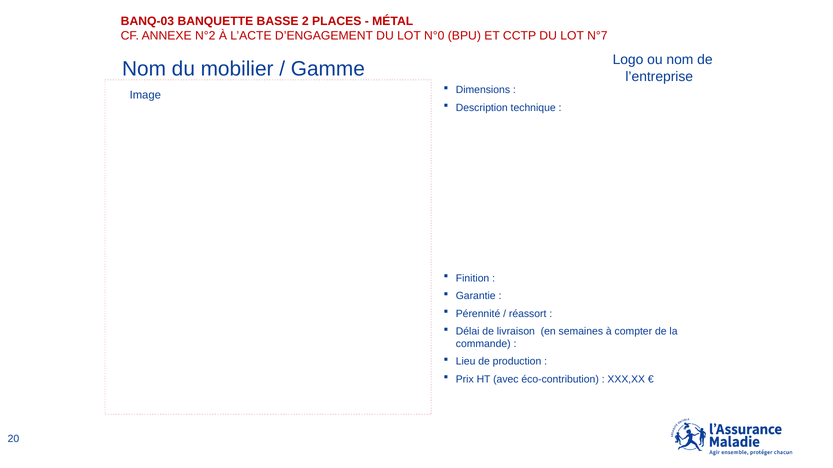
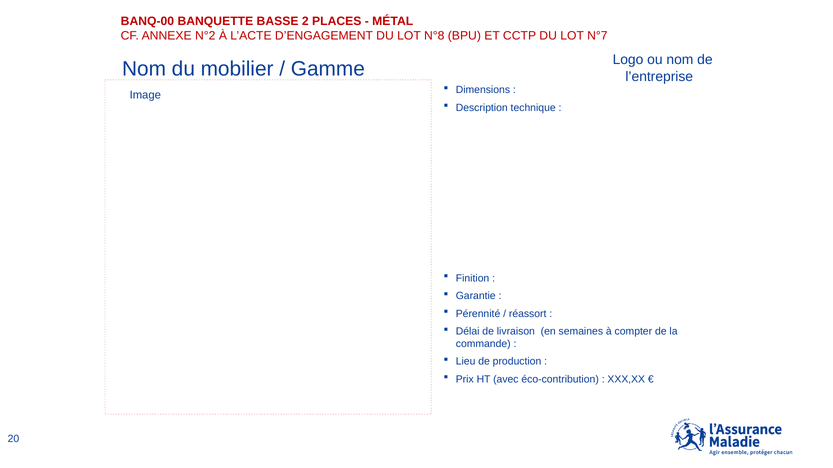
BANQ-03: BANQ-03 -> BANQ-00
N°0: N°0 -> N°8
